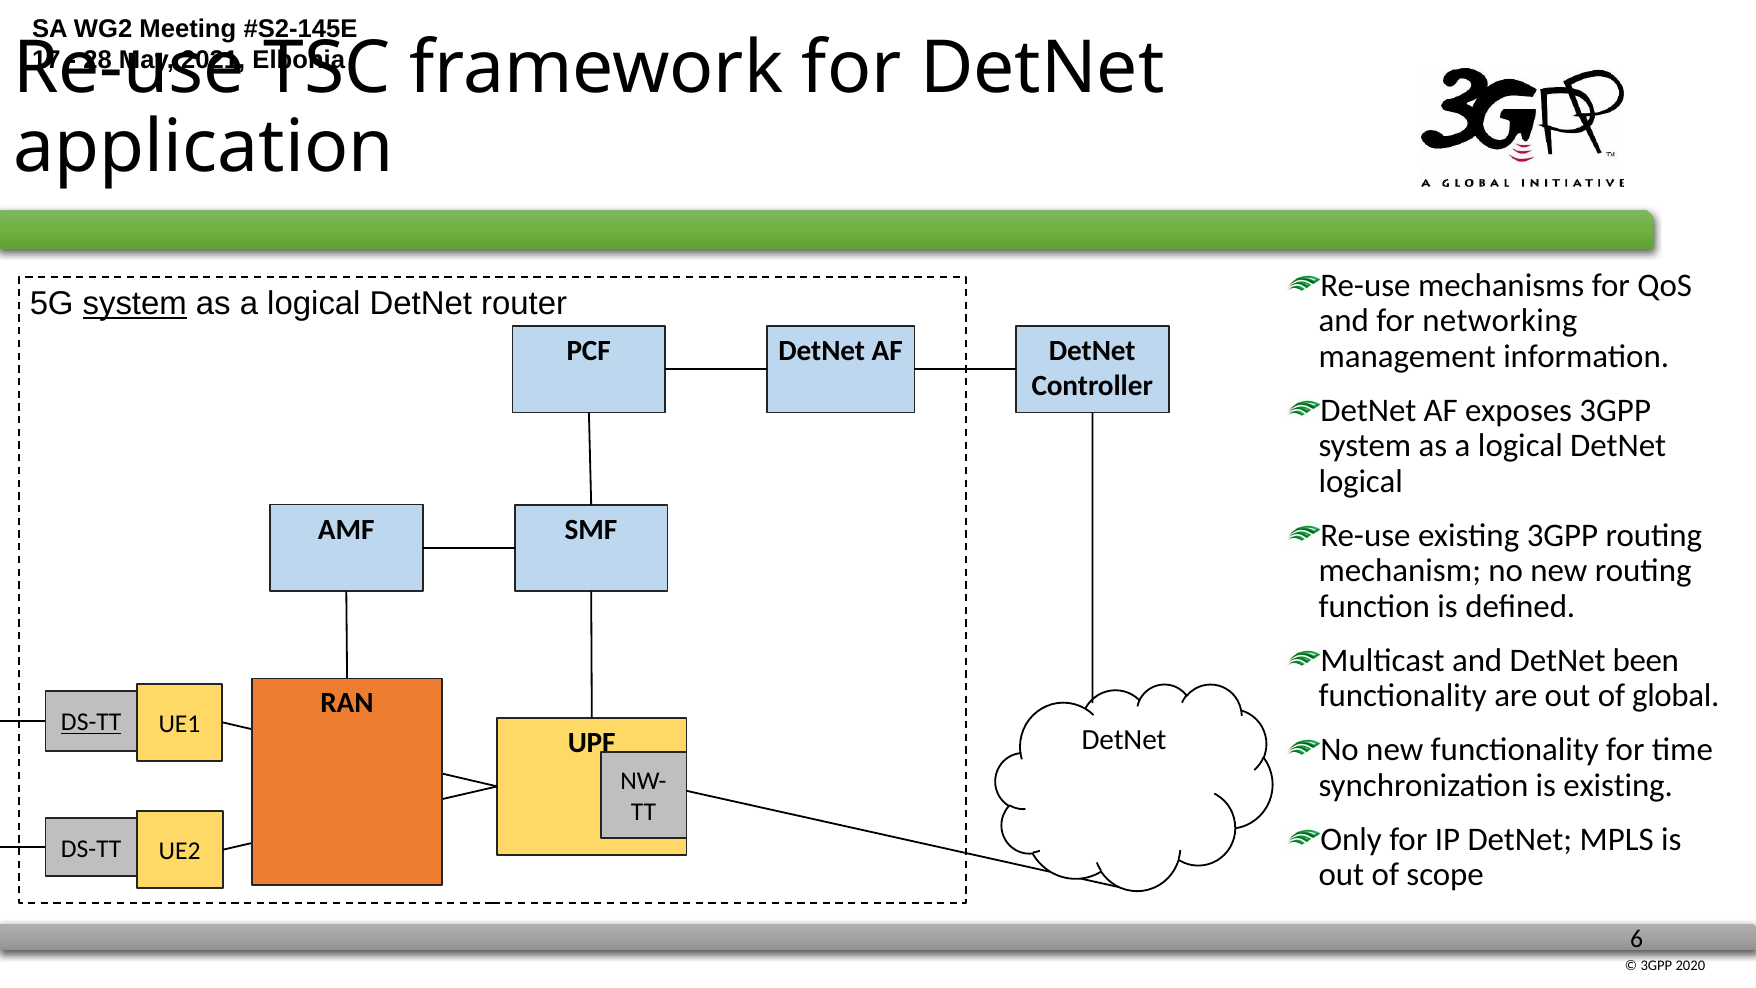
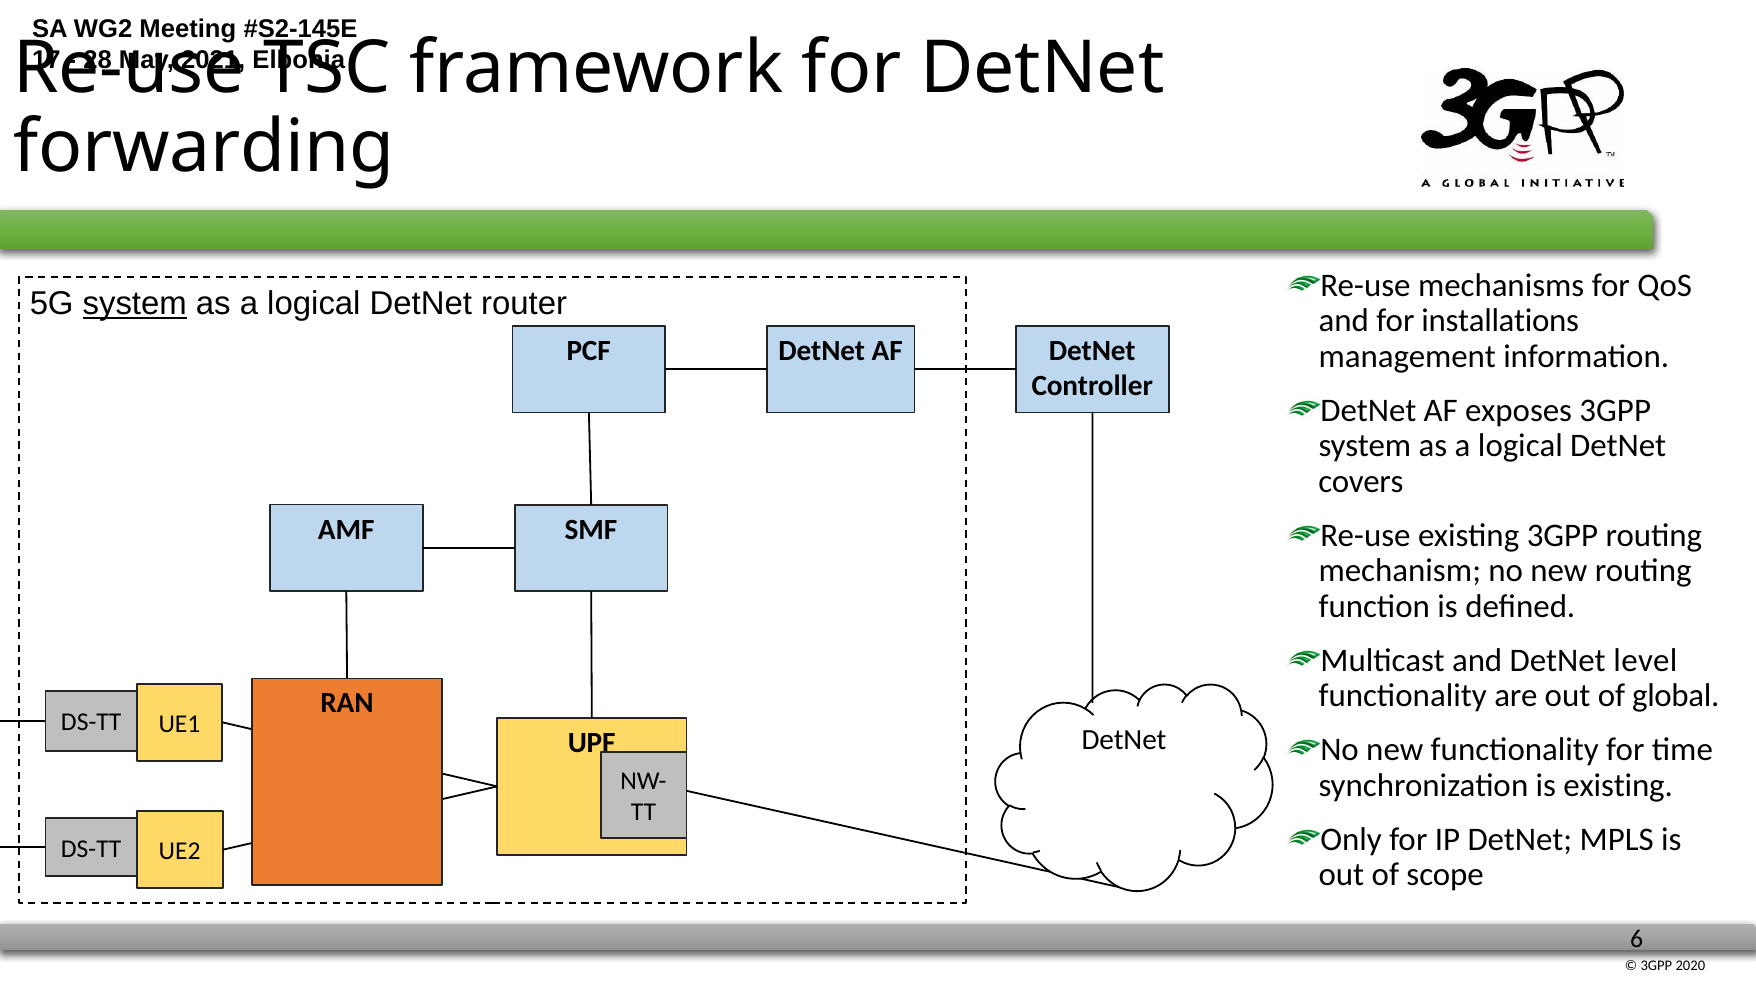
application: application -> forwarding
networking: networking -> installations
logical at (1361, 481): logical -> covers
been: been -> level
DS-TT at (91, 722) underline: present -> none
